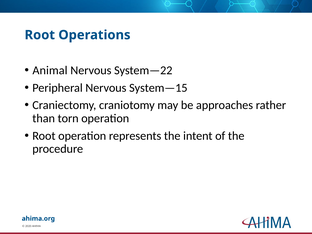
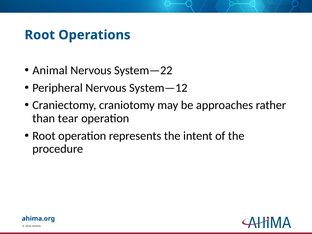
System—15: System—15 -> System—12
torn: torn -> tear
